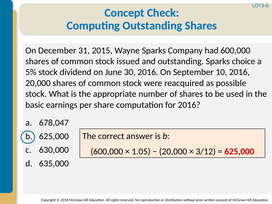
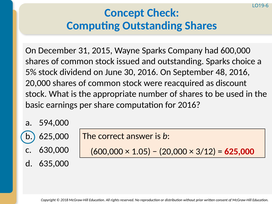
10: 10 -> 48
possible: possible -> discount
678,047: 678,047 -> 594,000
